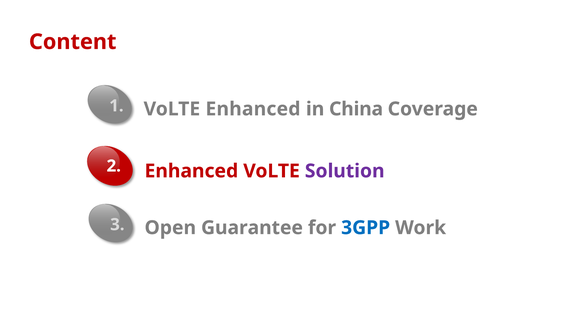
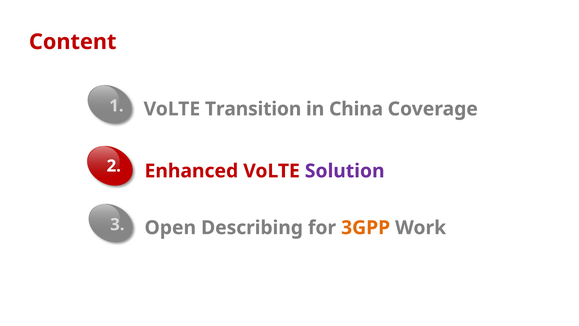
VoLTE Enhanced: Enhanced -> Transition
Guarantee: Guarantee -> Describing
3GPP colour: blue -> orange
